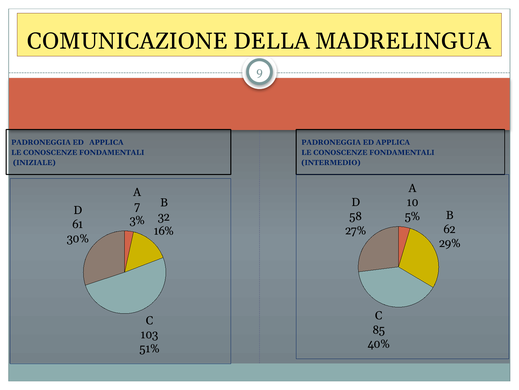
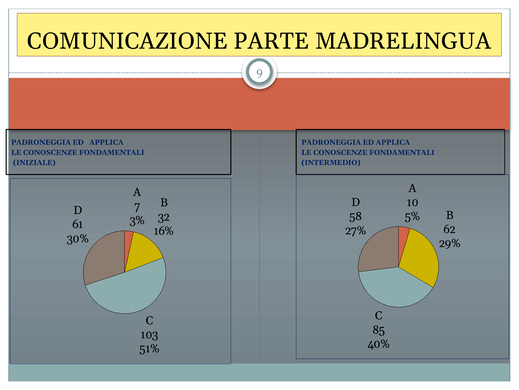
DELLA: DELLA -> PARTE
